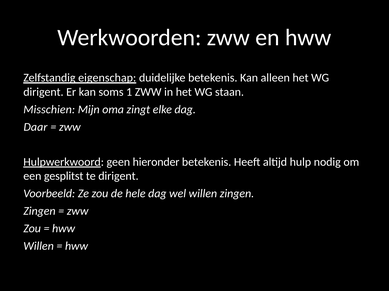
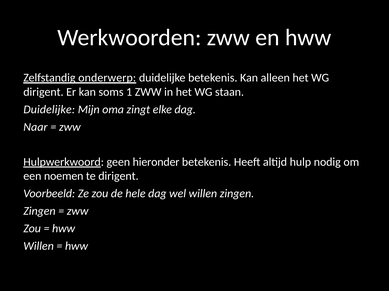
eigenschap: eigenschap -> onderwerp
Misschien at (49, 110): Misschien -> Duidelijke
Daar: Daar -> Naar
gesplitst: gesplitst -> noemen
